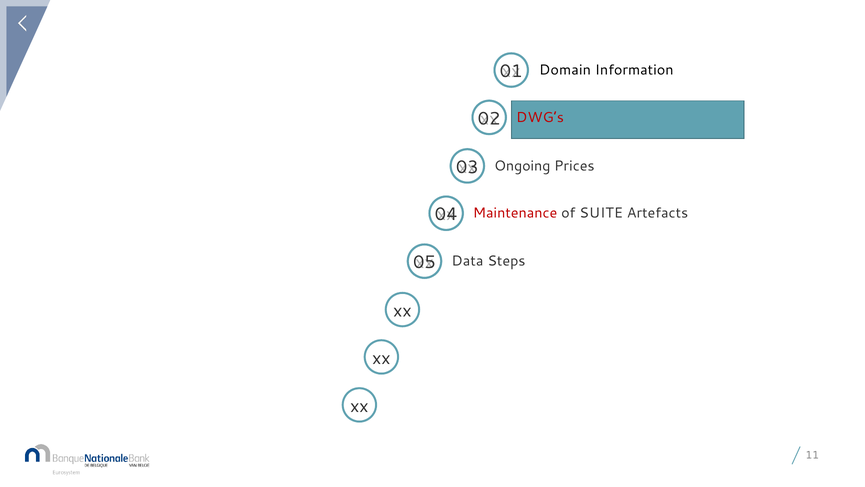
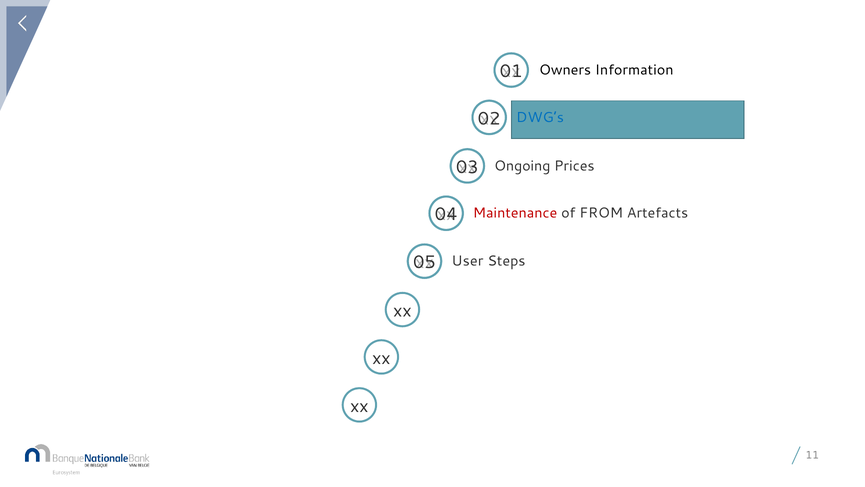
Domain: Domain -> Owners
DWG’s colour: red -> blue
SUITE: SUITE -> FROM
Data: Data -> User
